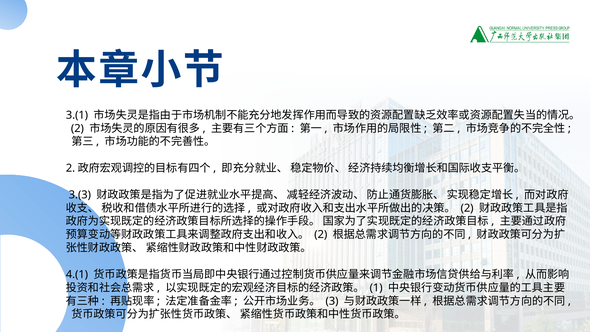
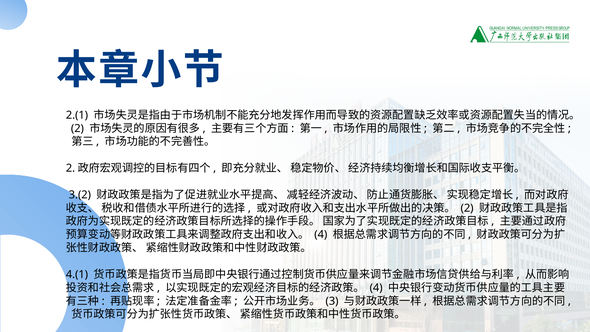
3.(1: 3.(1 -> 2.(1
3.(3: 3.(3 -> 3.(2
2 at (321, 235): 2 -> 4
1 at (376, 288): 1 -> 4
